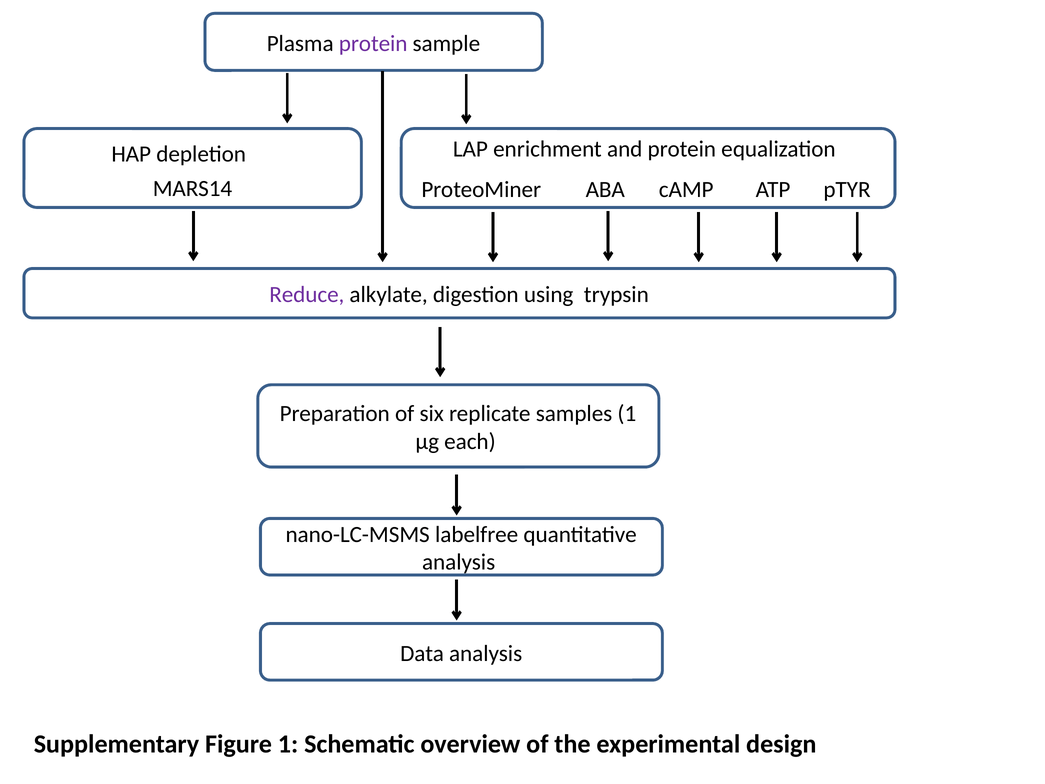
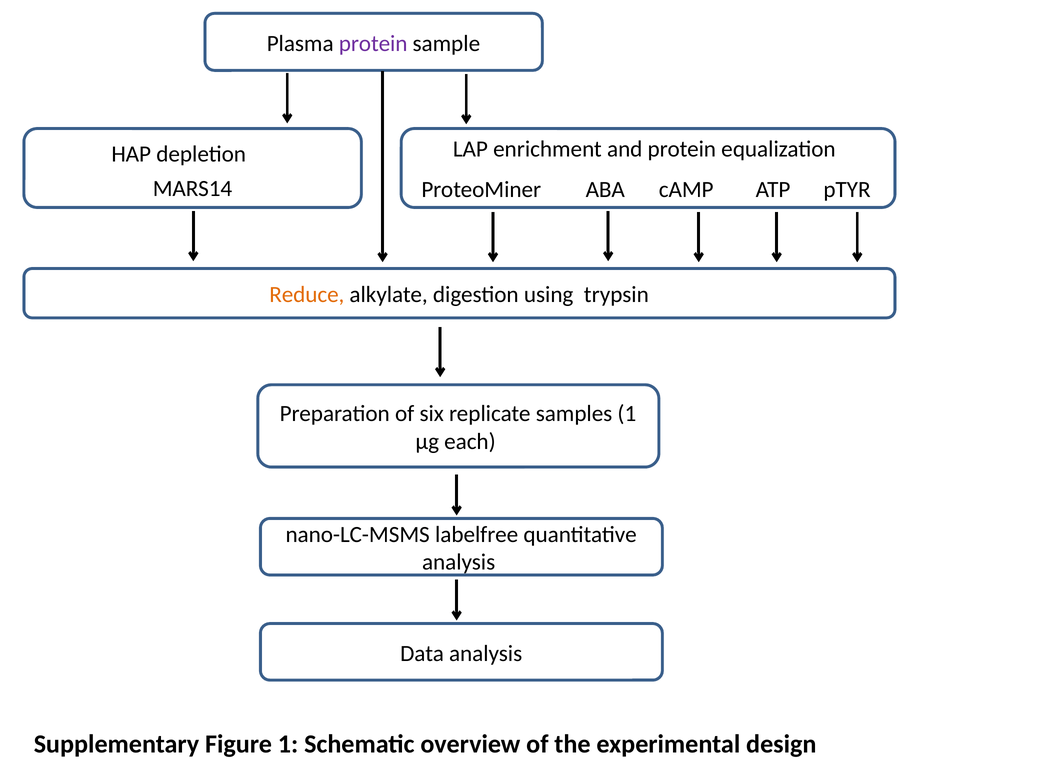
Reduce colour: purple -> orange
